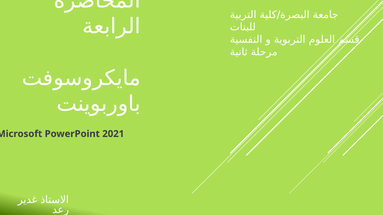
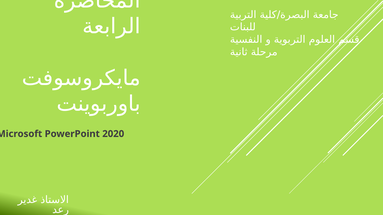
2021: 2021 -> 2020
